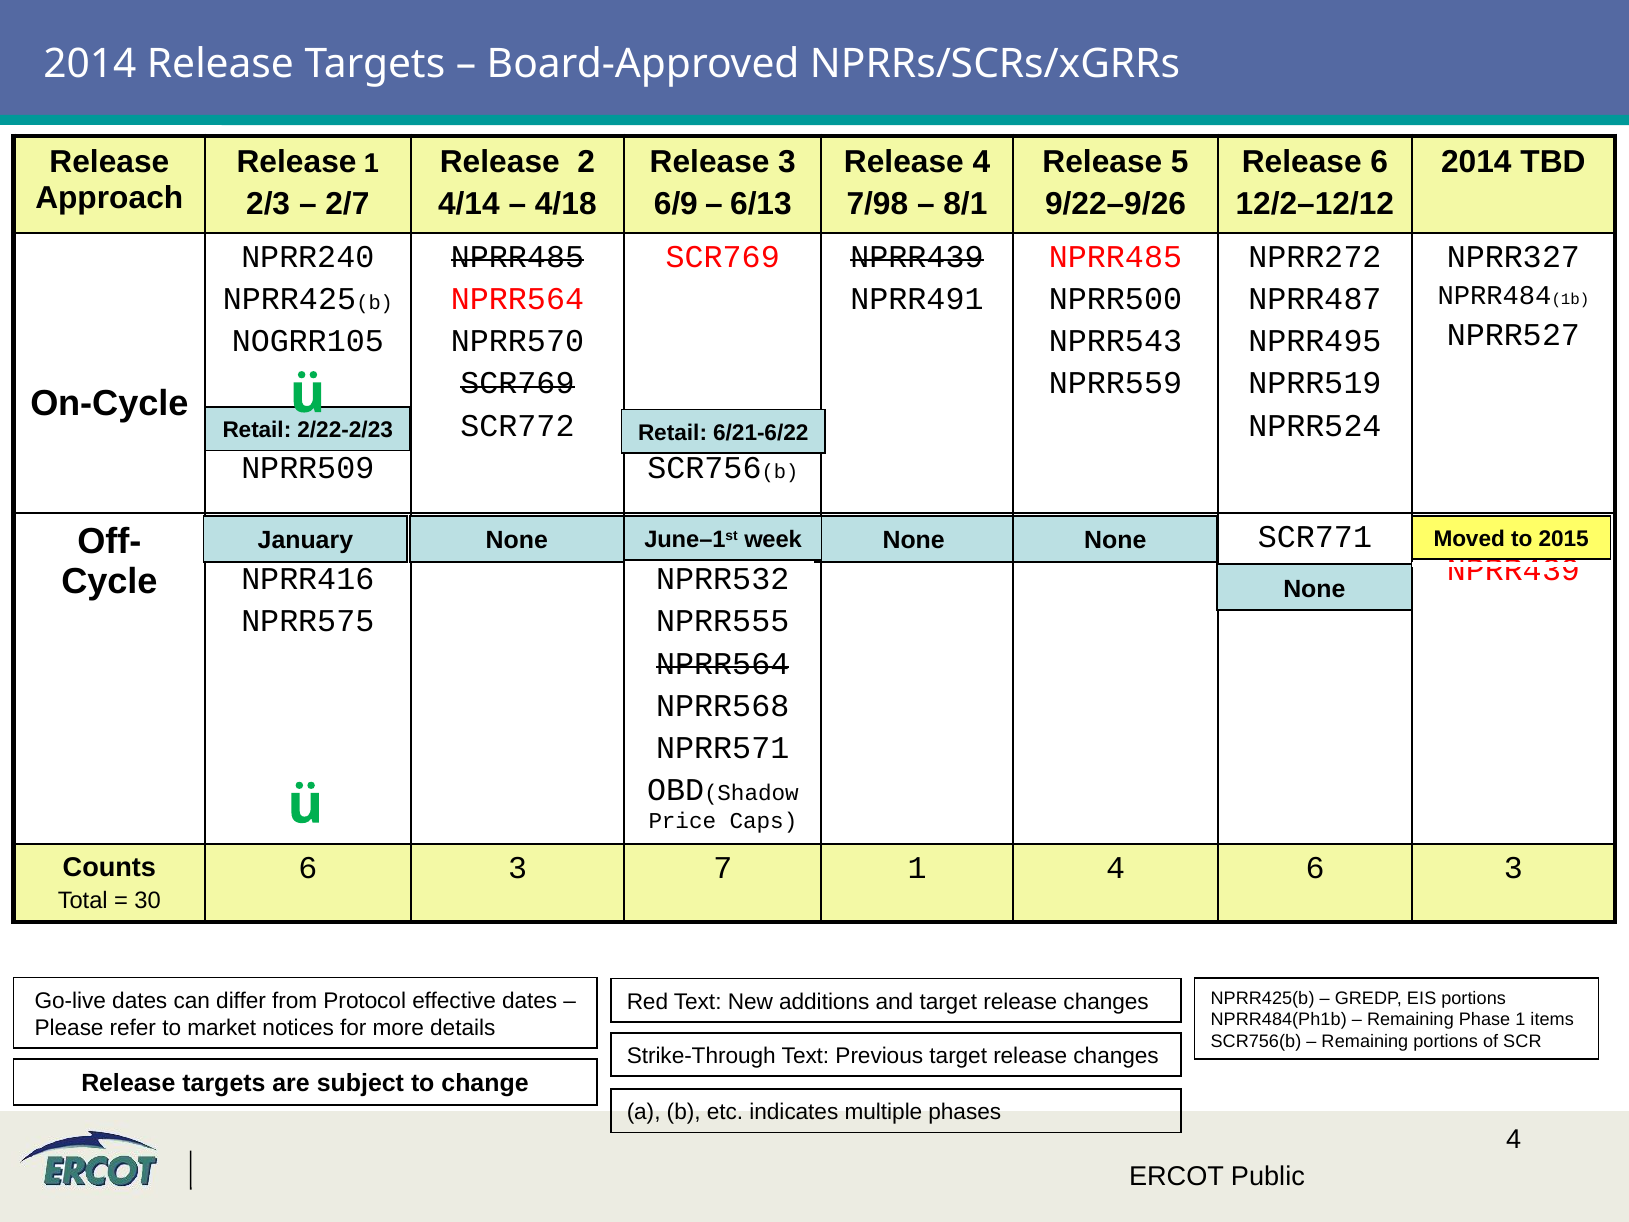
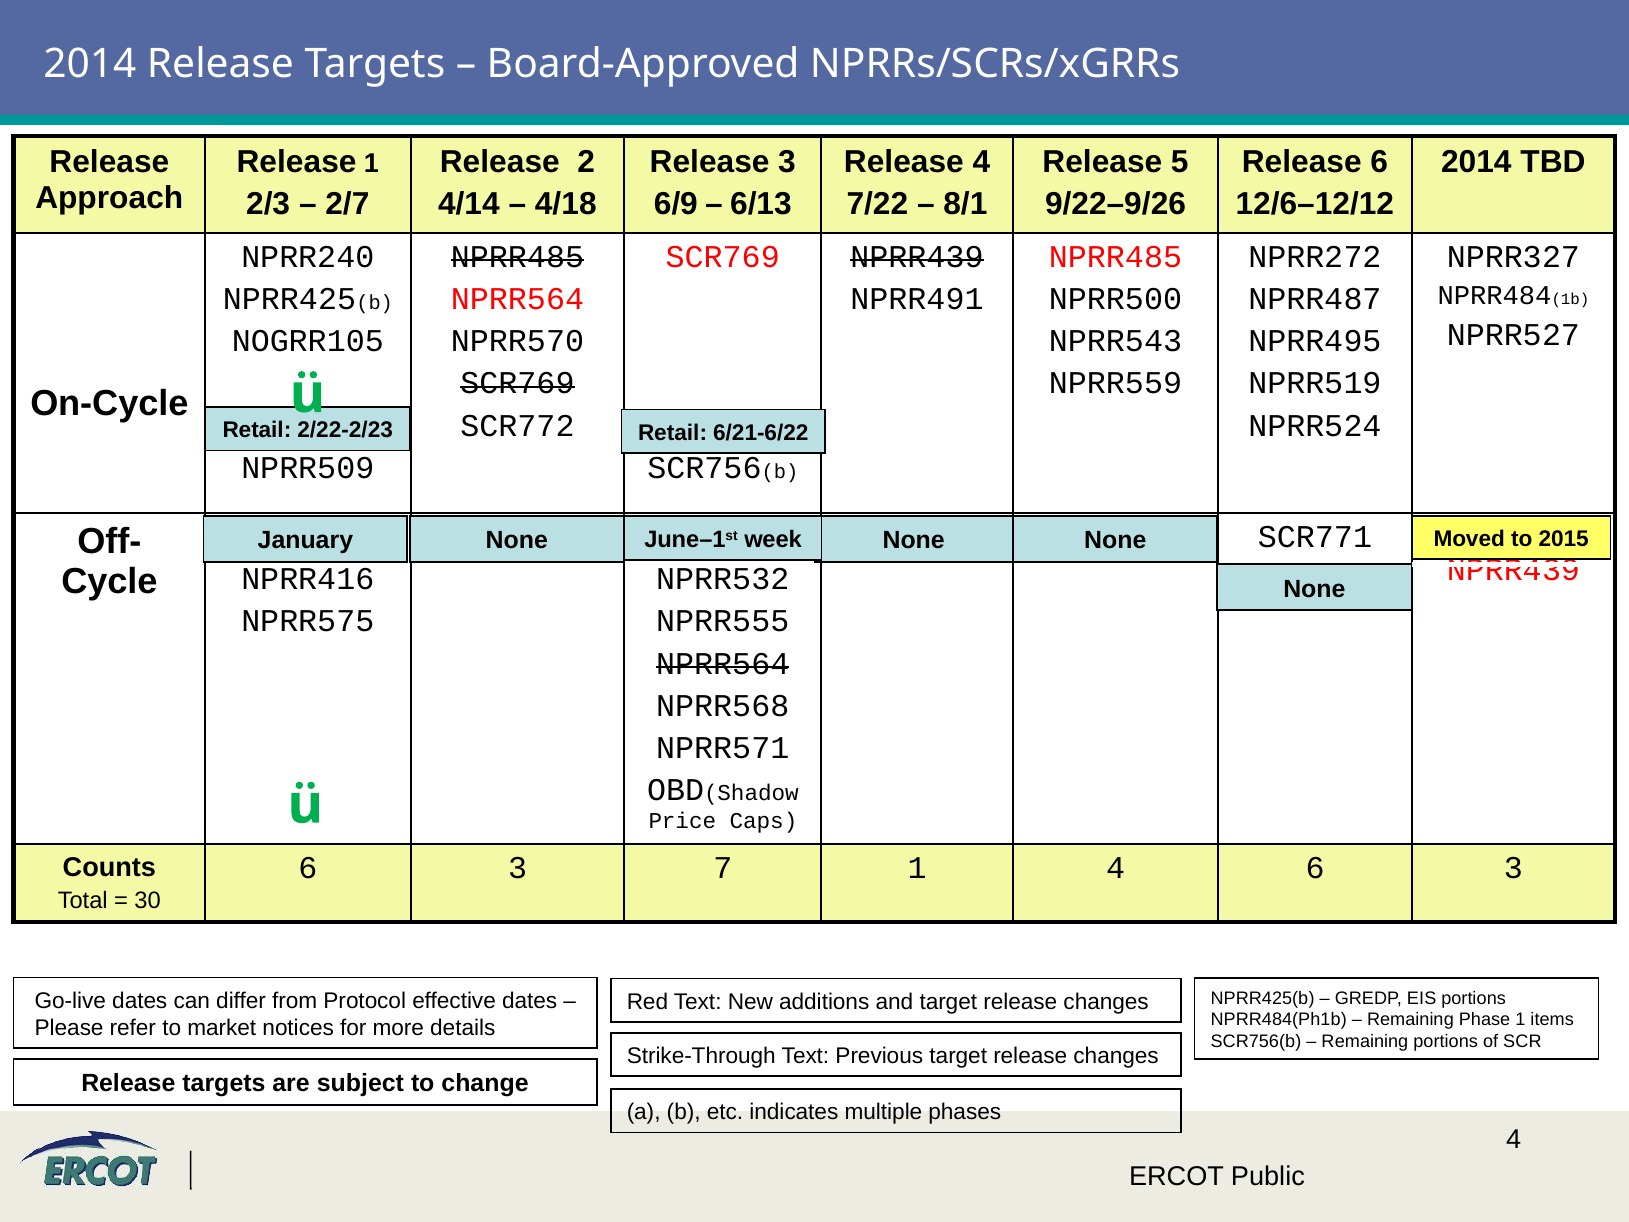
7/98: 7/98 -> 7/22
12/2–12/12: 12/2–12/12 -> 12/6–12/12
